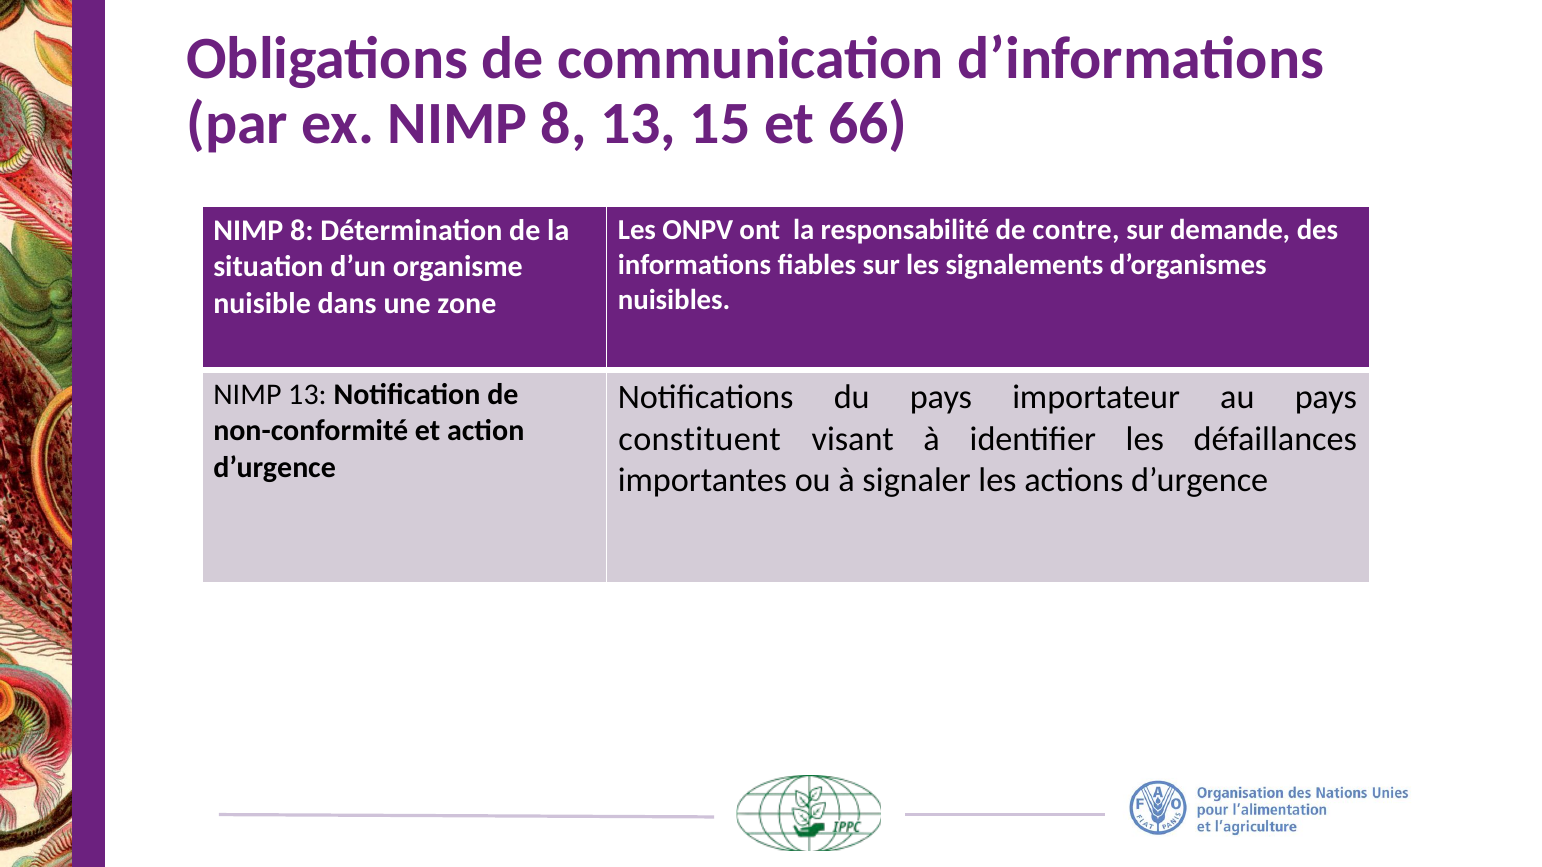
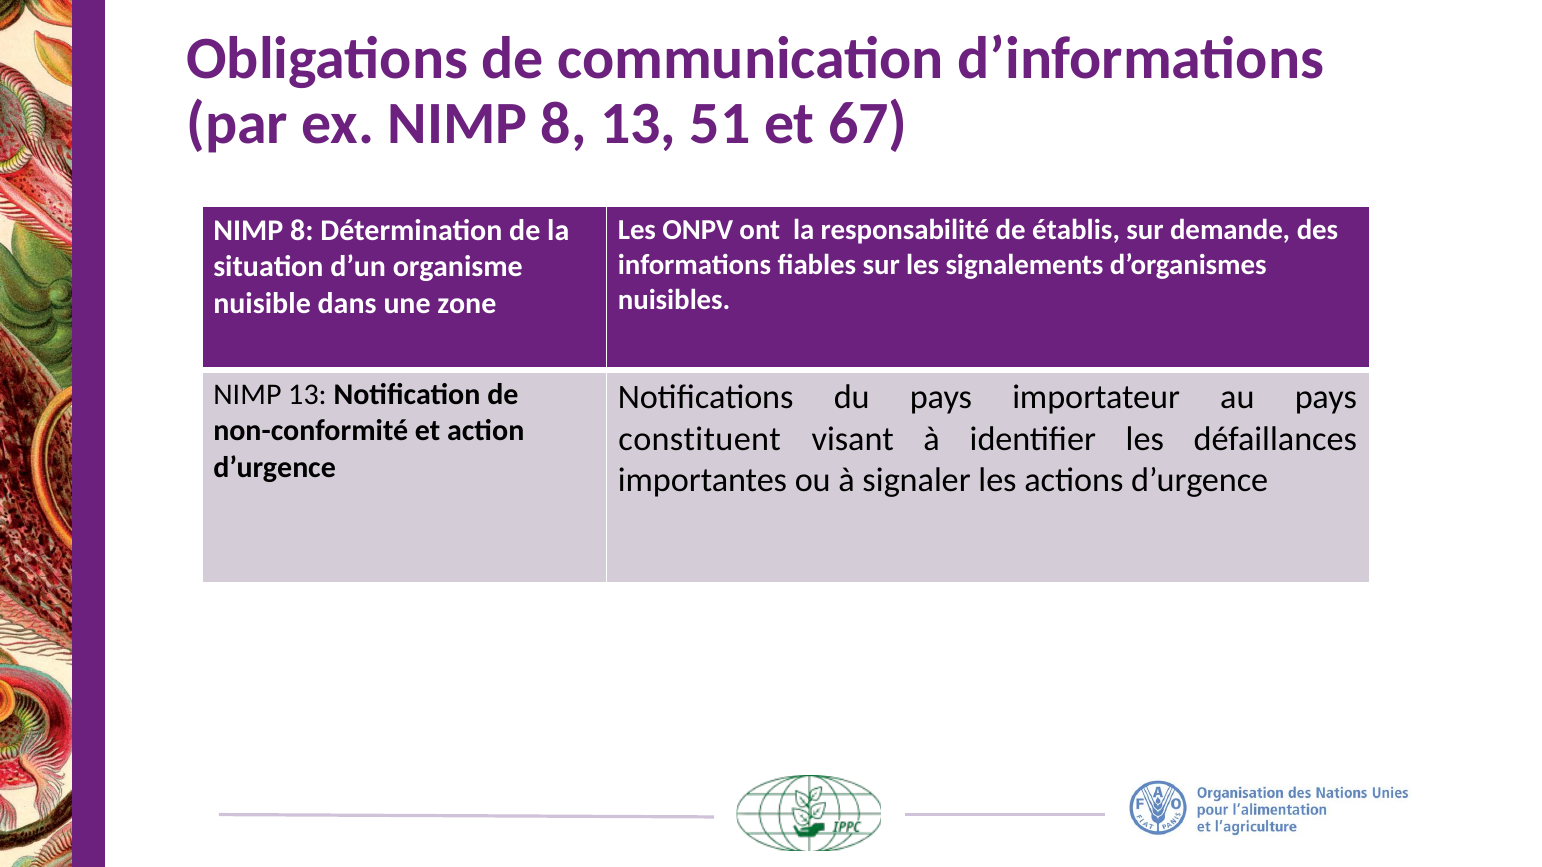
15: 15 -> 51
66: 66 -> 67
contre: contre -> établis
